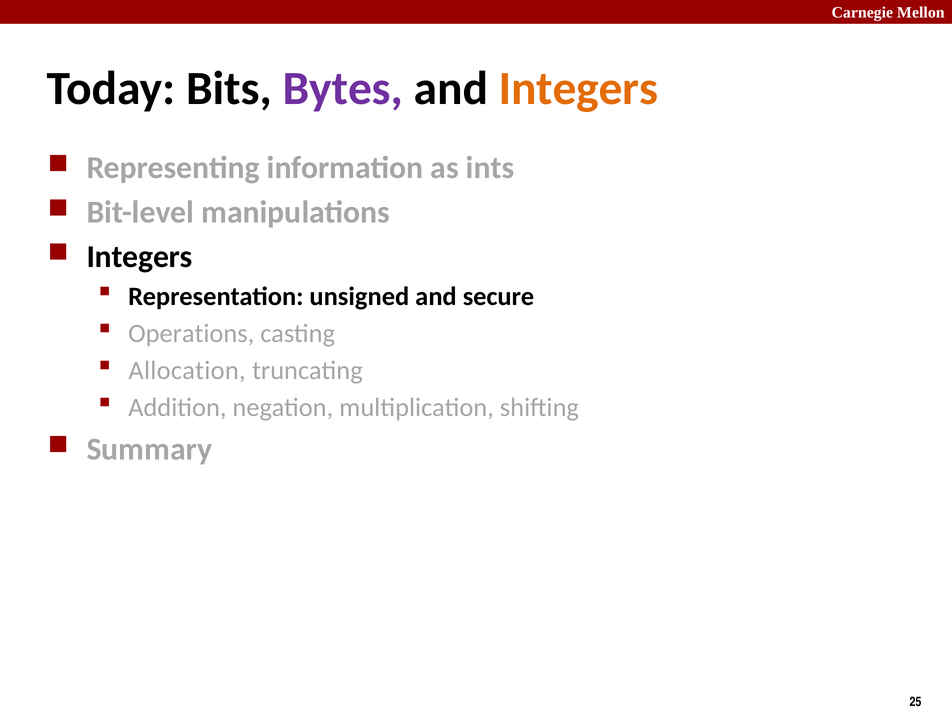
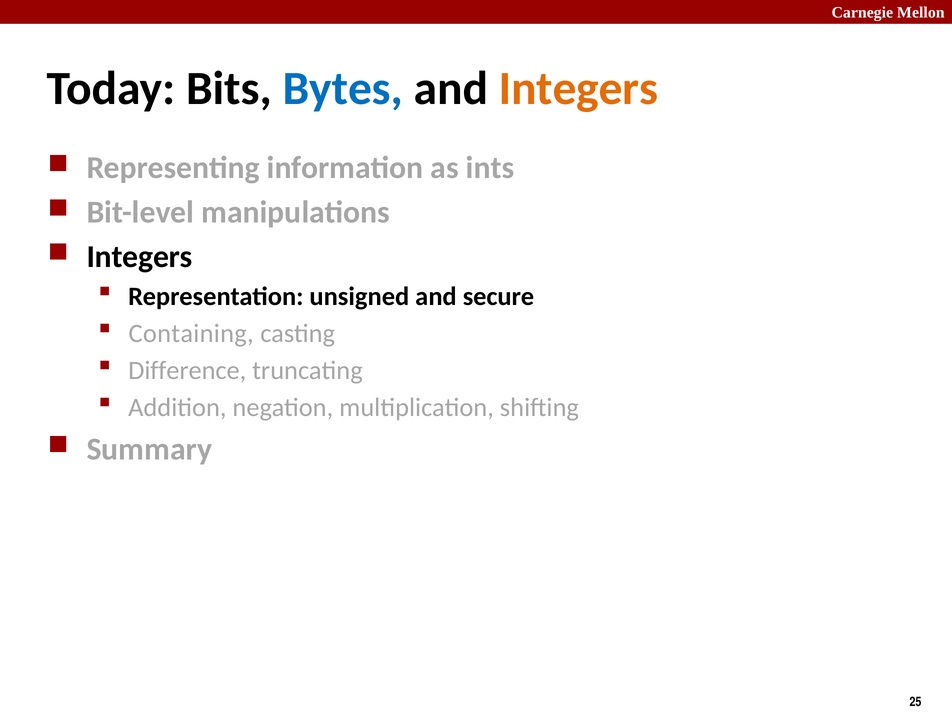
Bytes colour: purple -> blue
Operations: Operations -> Containing
Allocation: Allocation -> Difference
